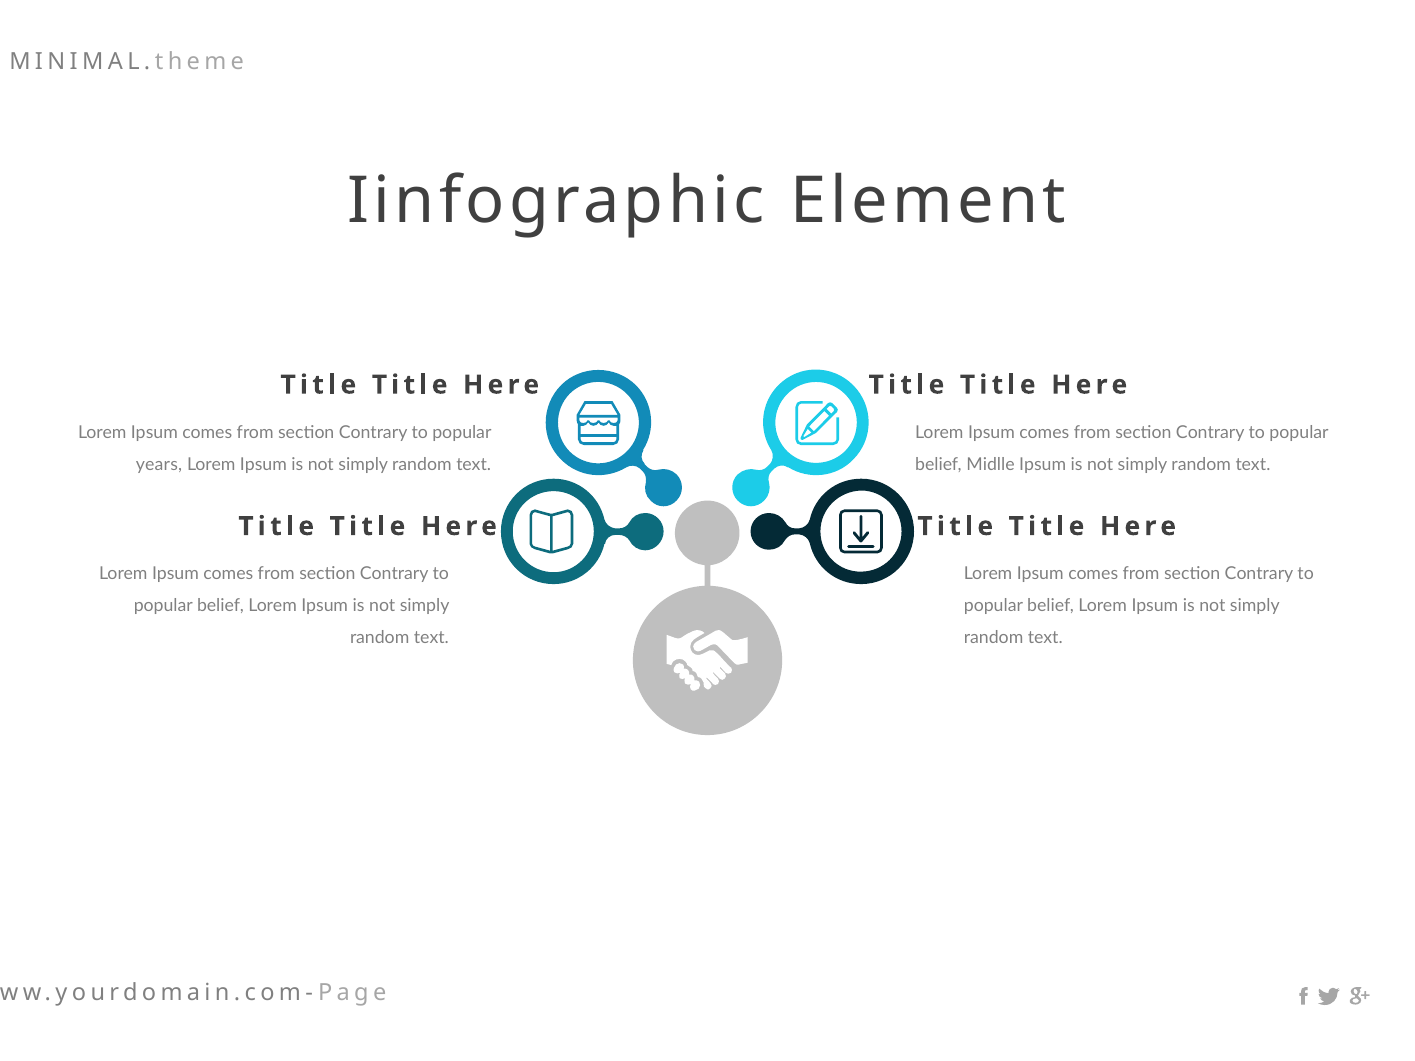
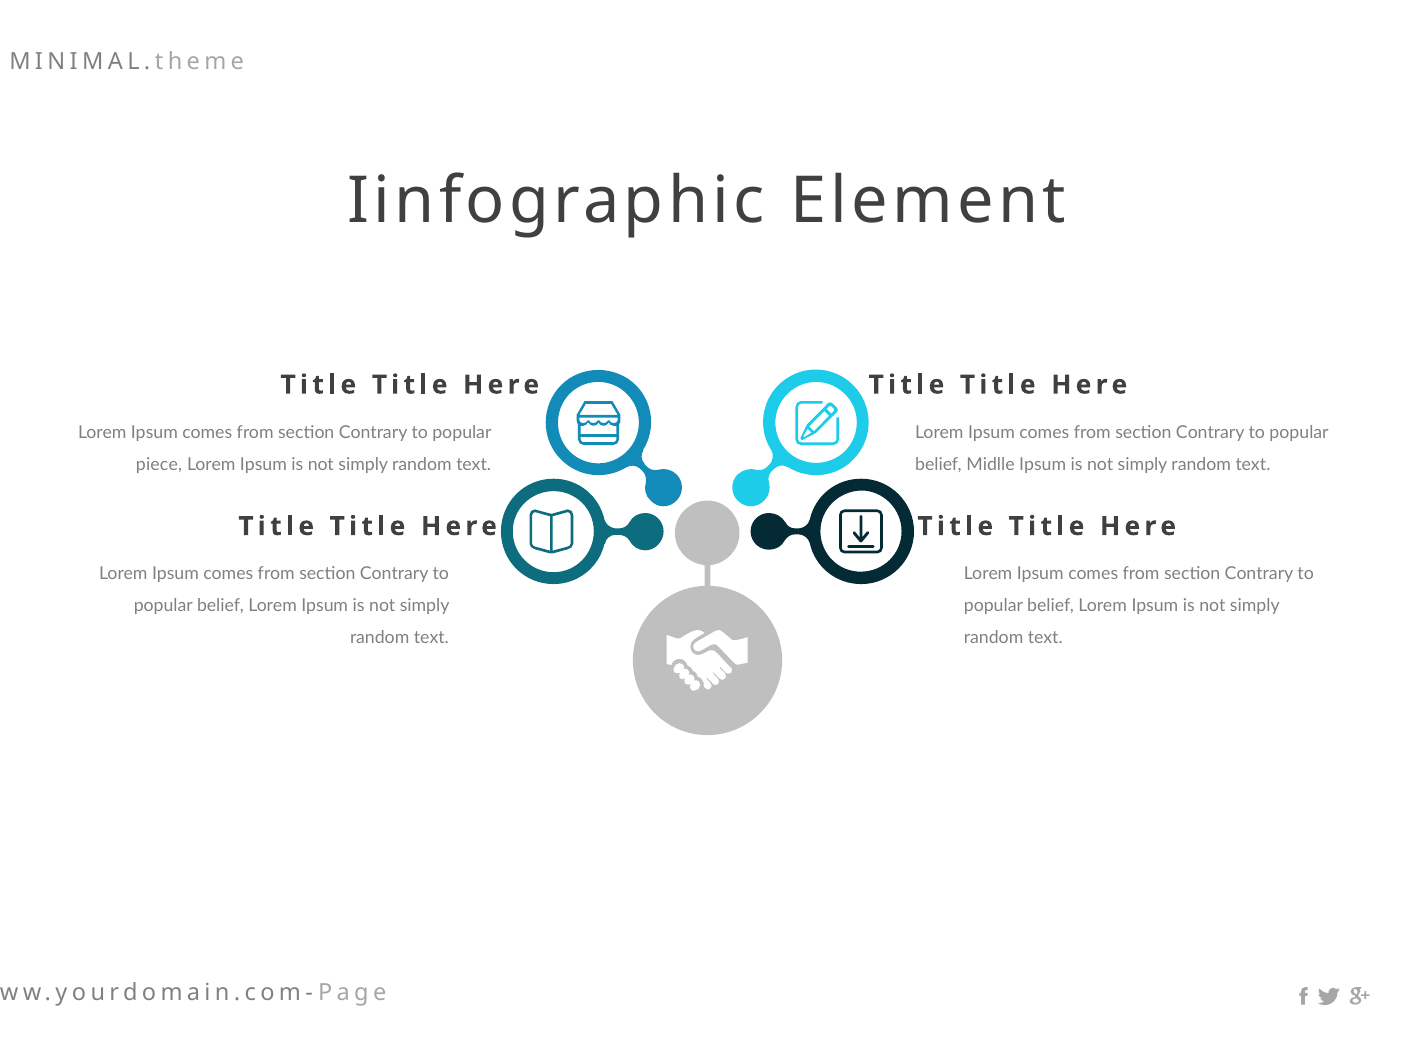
years: years -> piece
